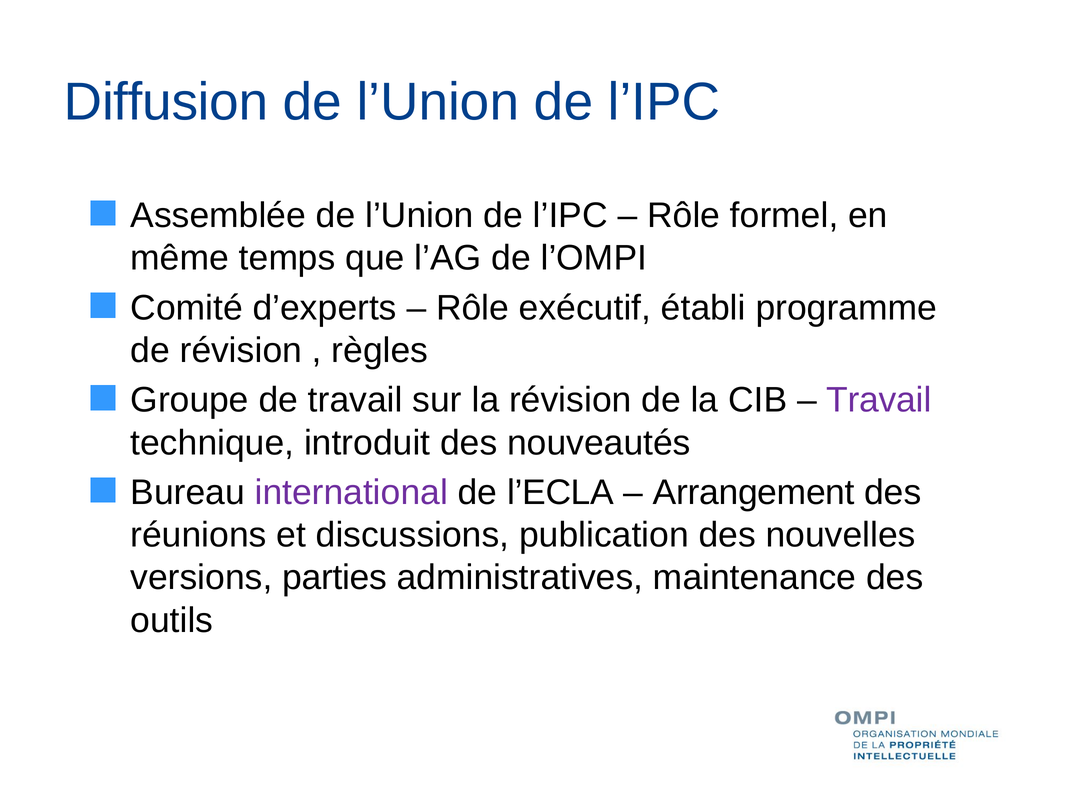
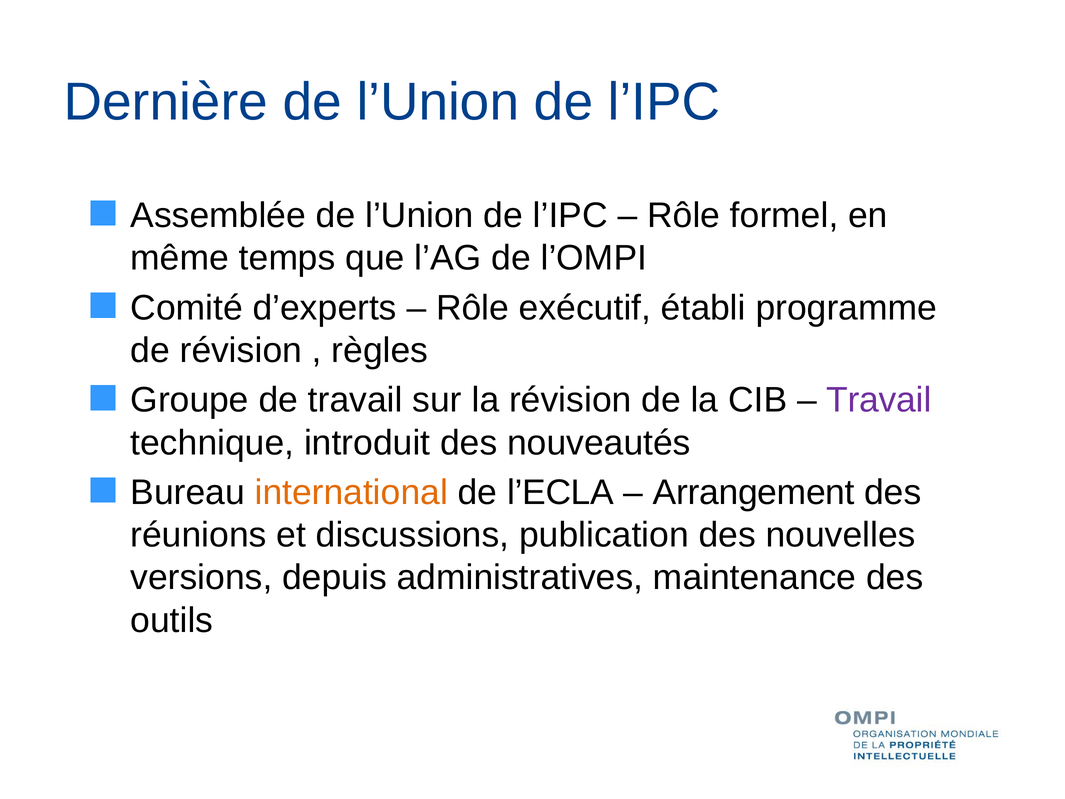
Diffusion: Diffusion -> Dernière
international colour: purple -> orange
parties: parties -> depuis
